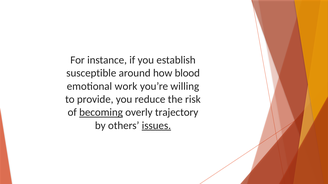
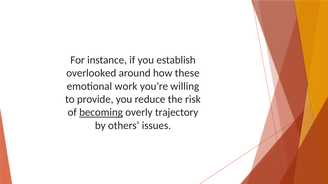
susceptible: susceptible -> overlooked
blood: blood -> these
issues underline: present -> none
